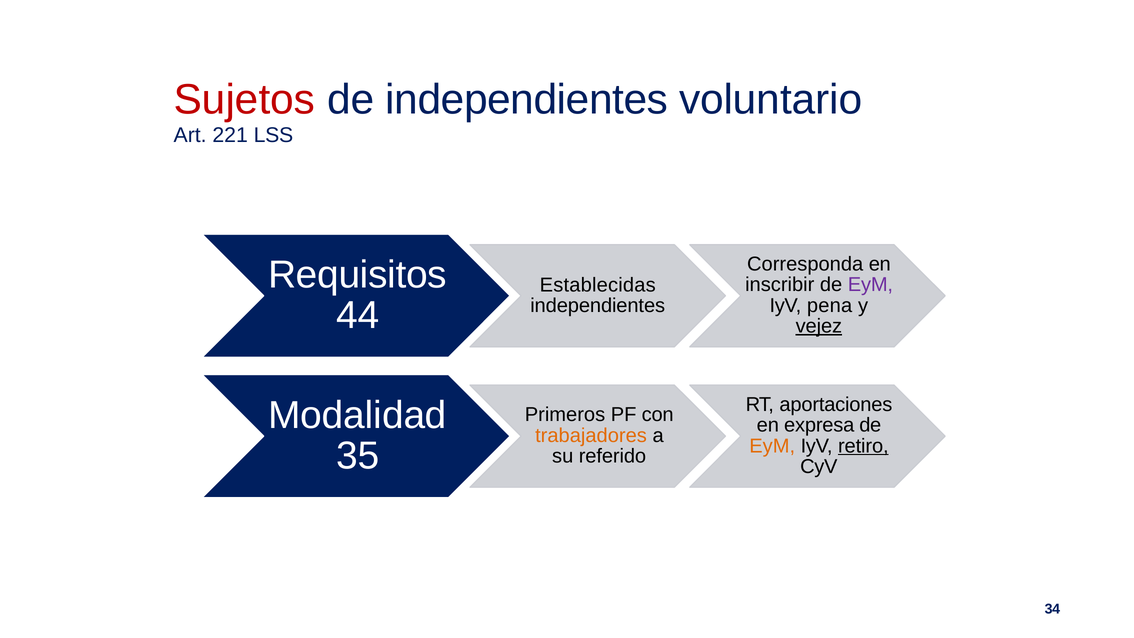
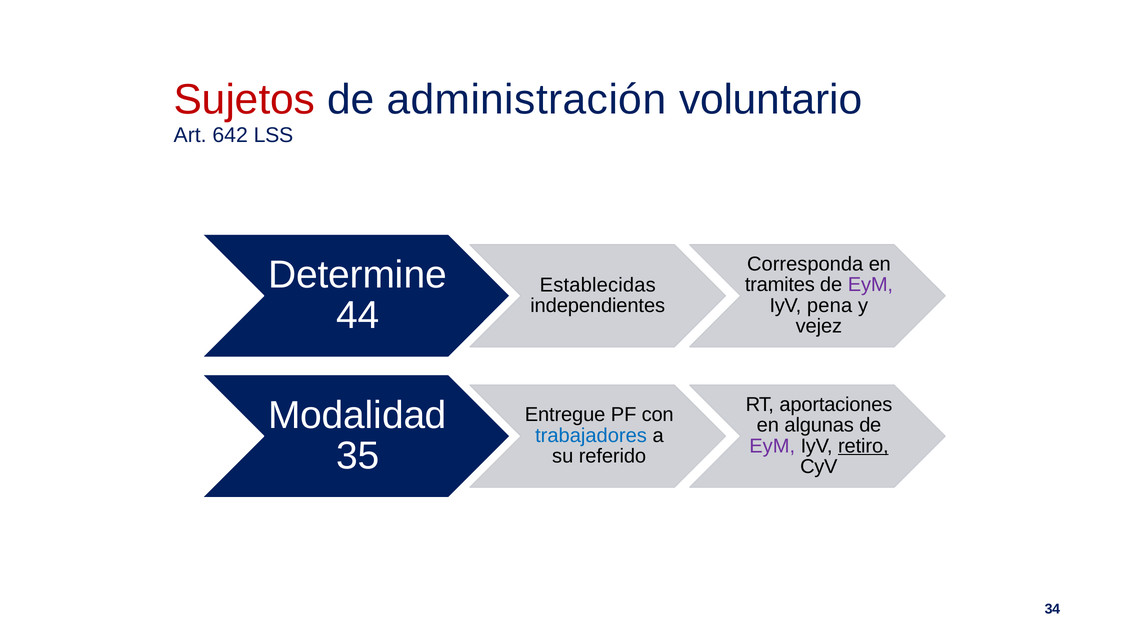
de independientes: independientes -> administración
221: 221 -> 642
Requisitos: Requisitos -> Determine
inscribir: inscribir -> tramites
vejez underline: present -> none
Primeros: Primeros -> Entregue
expresa: expresa -> algunas
trabajadores colour: orange -> blue
EyM at (772, 446) colour: orange -> purple
